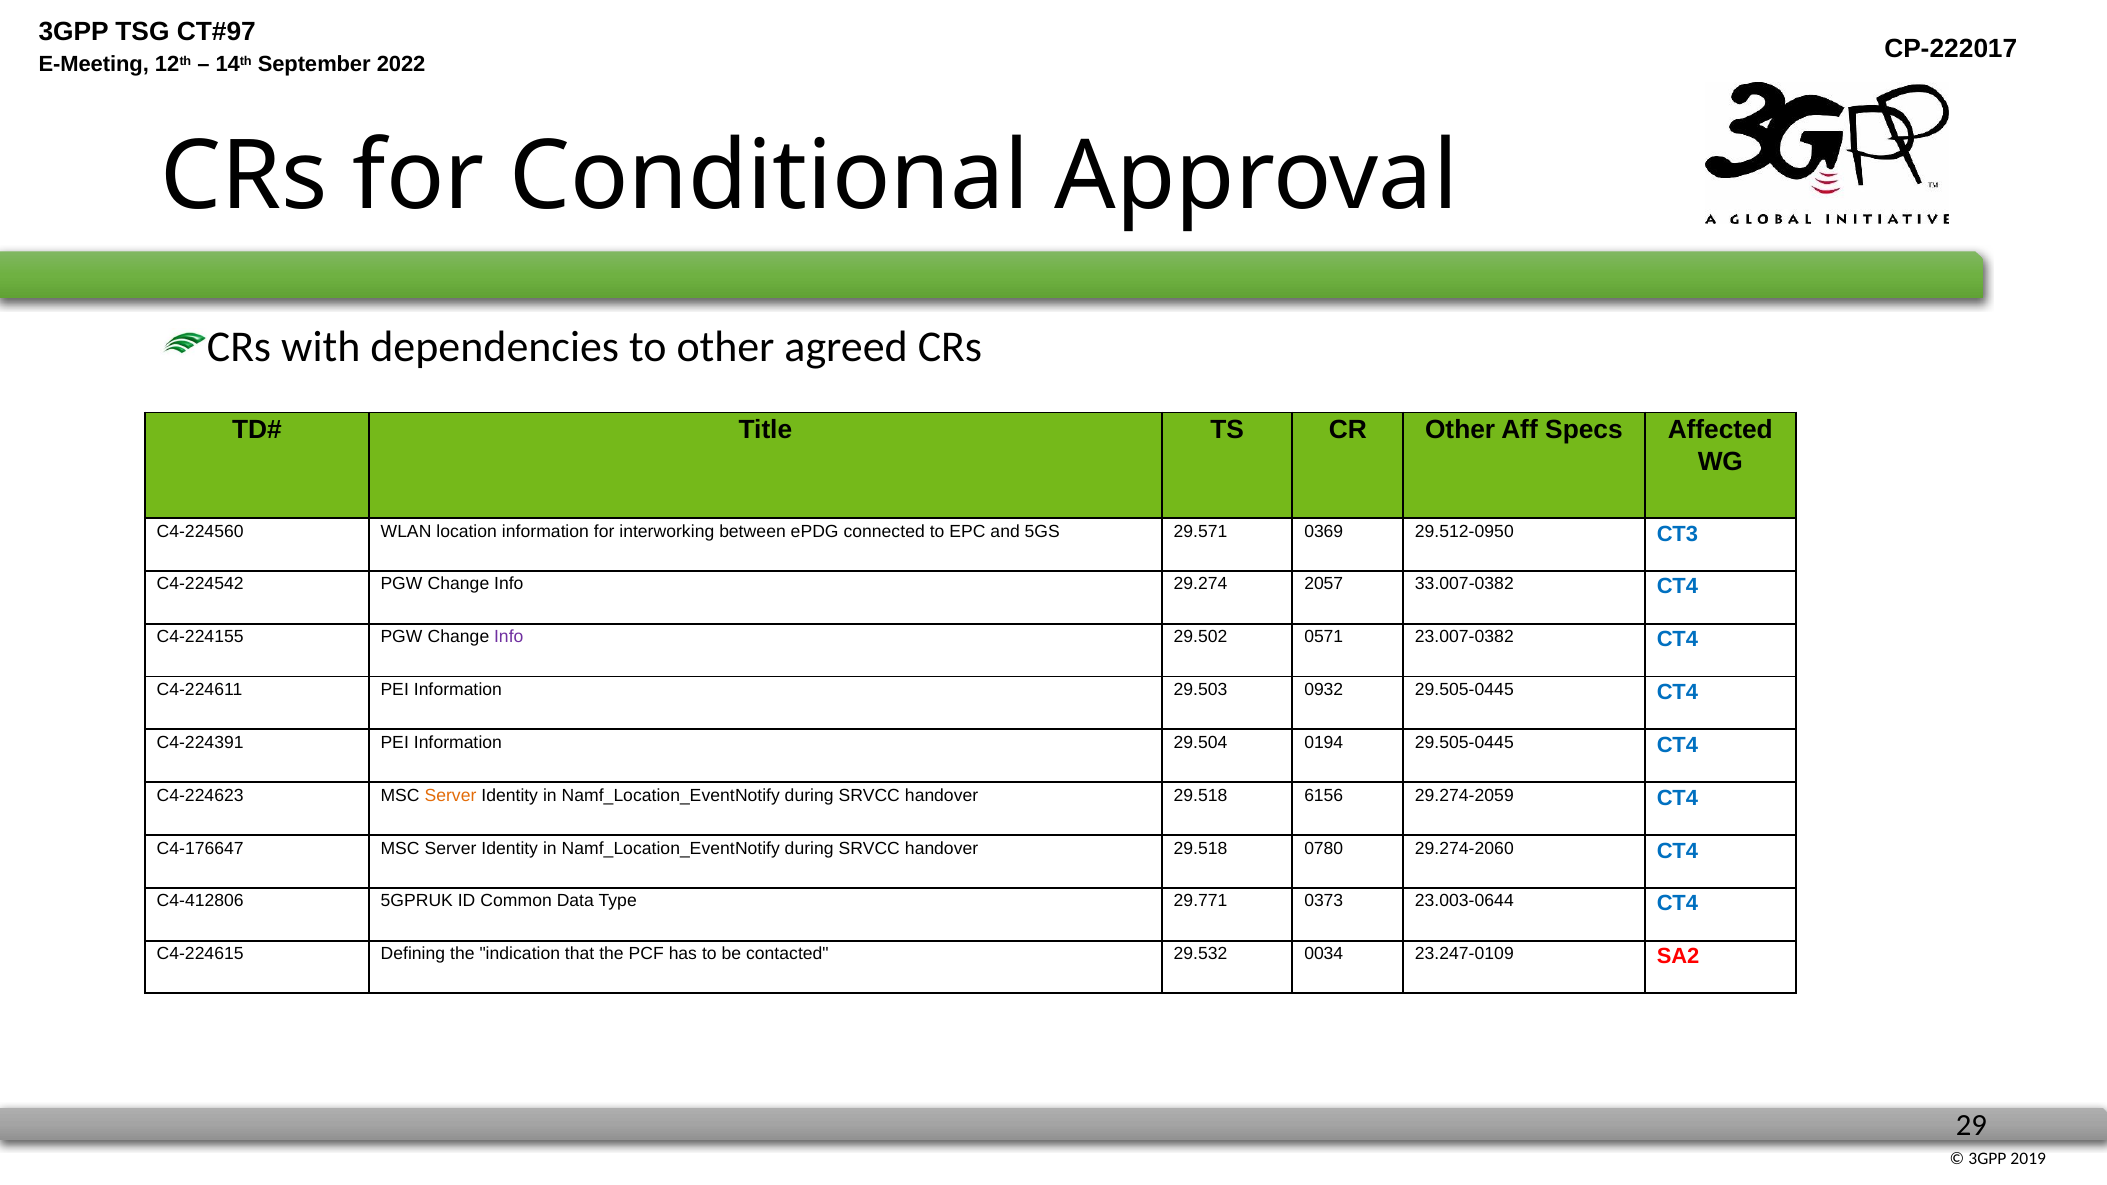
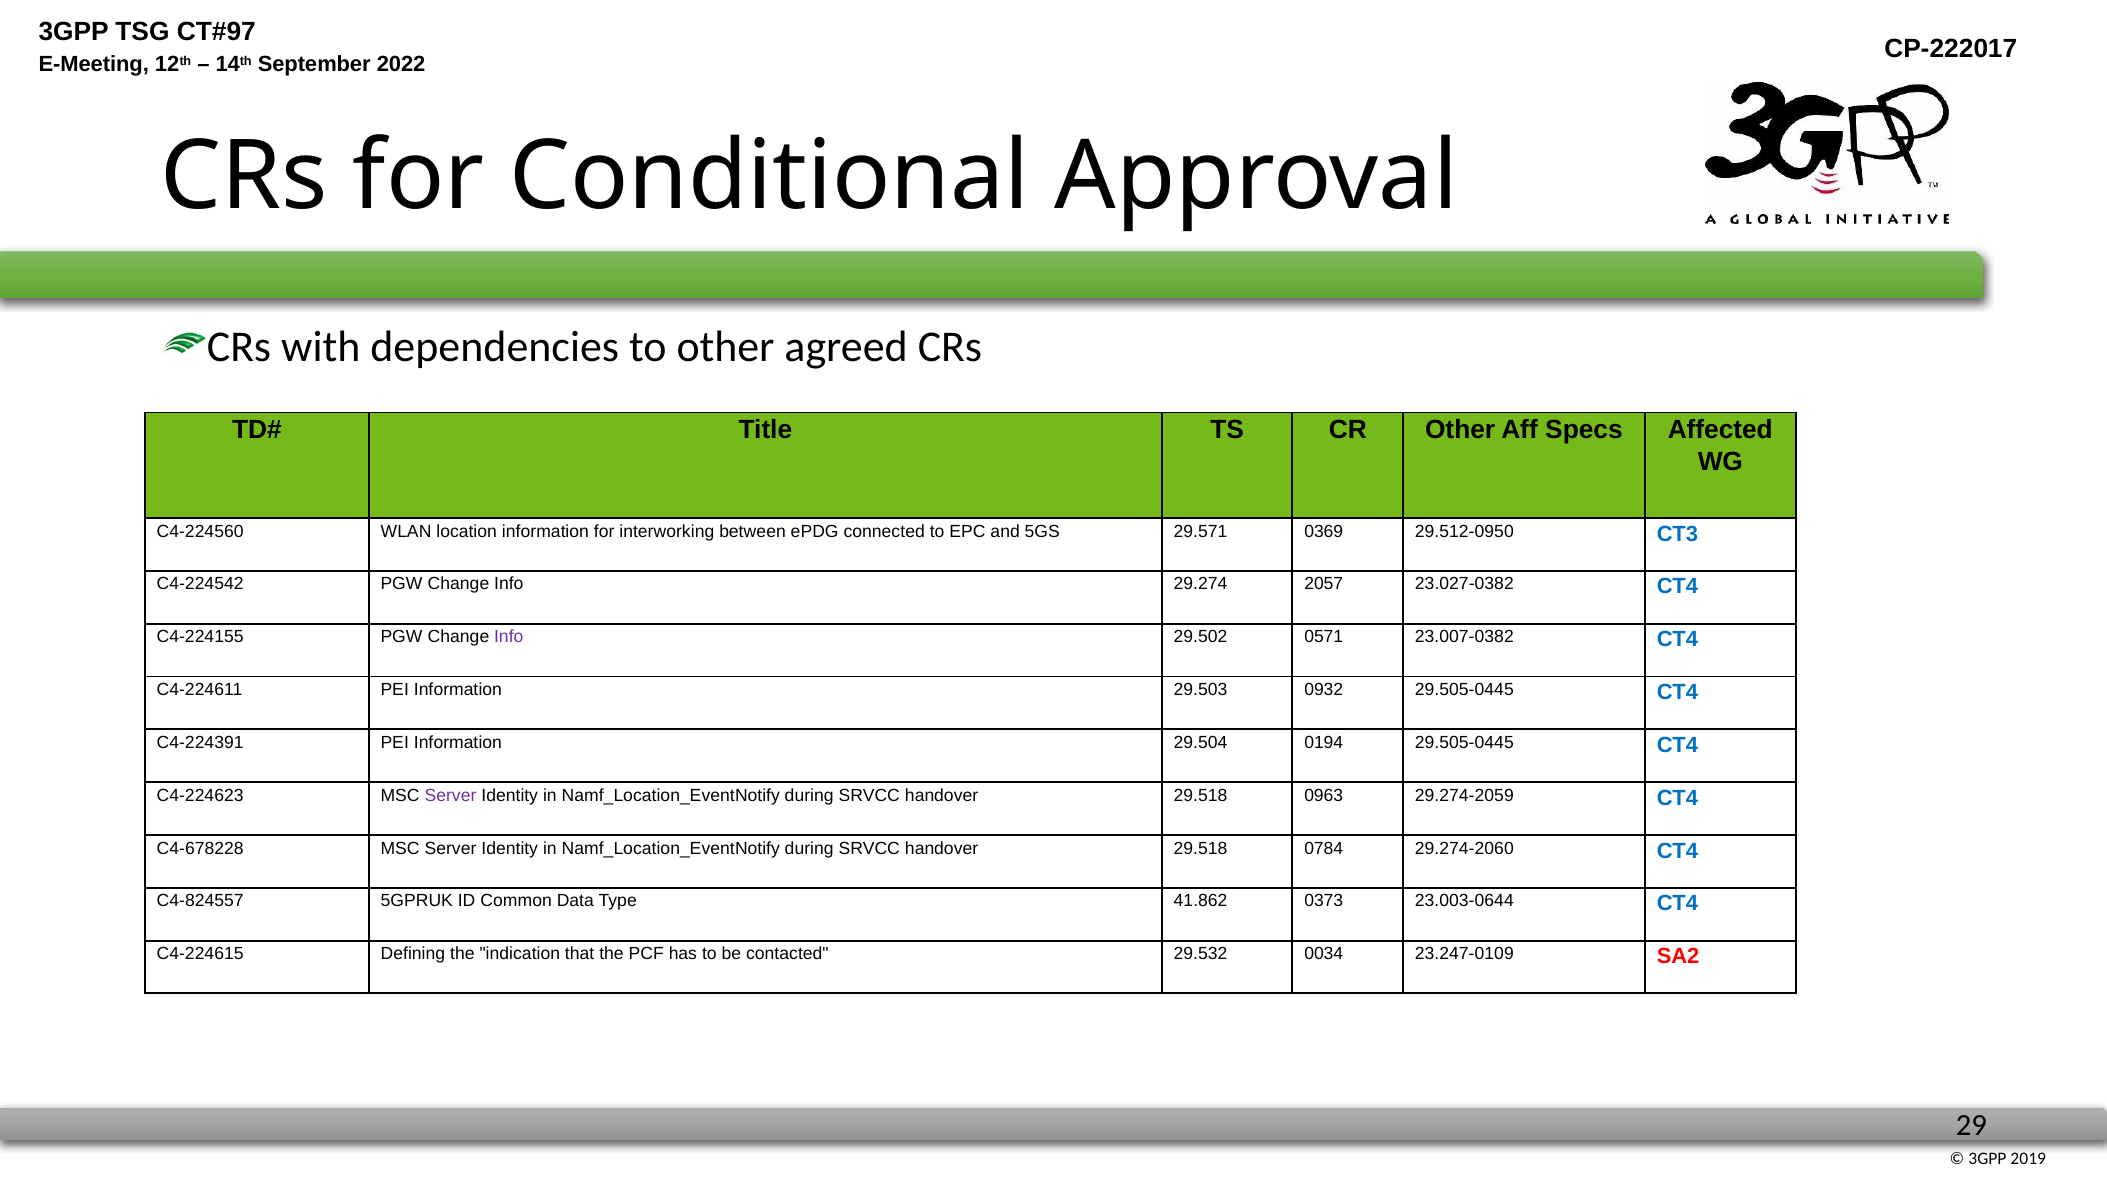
33.007-0382: 33.007-0382 -> 23.027-0382
Server at (450, 796) colour: orange -> purple
6156: 6156 -> 0963
C4-176647: C4-176647 -> C4-678228
0780: 0780 -> 0784
C4-412806: C4-412806 -> C4-824557
29.771: 29.771 -> 41.862
